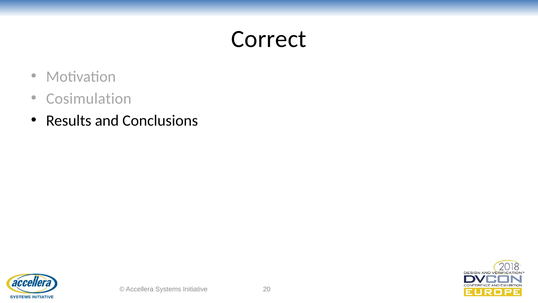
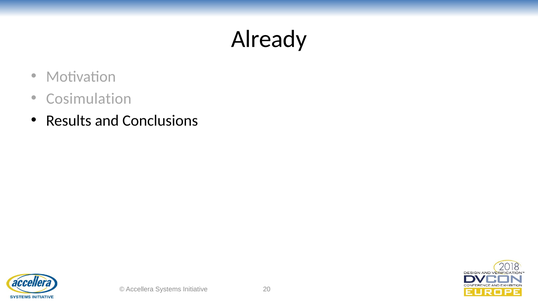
Correct: Correct -> Already
